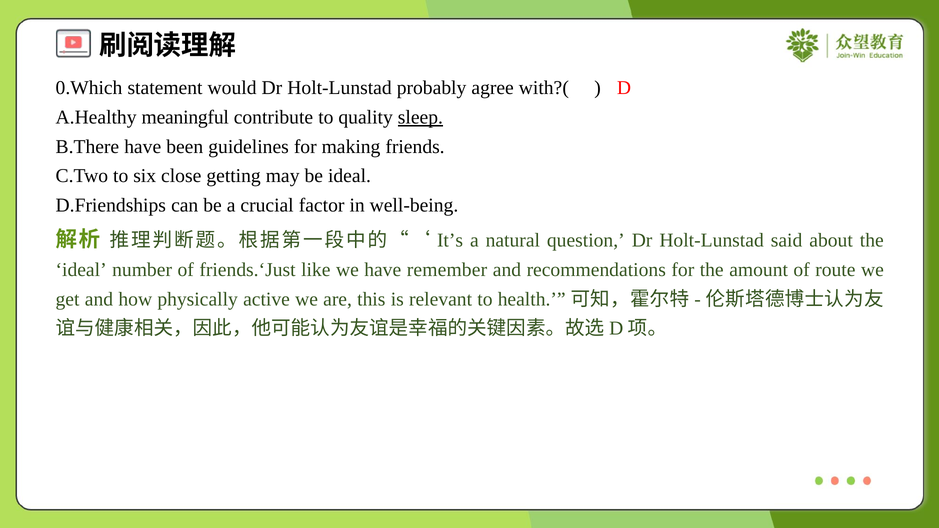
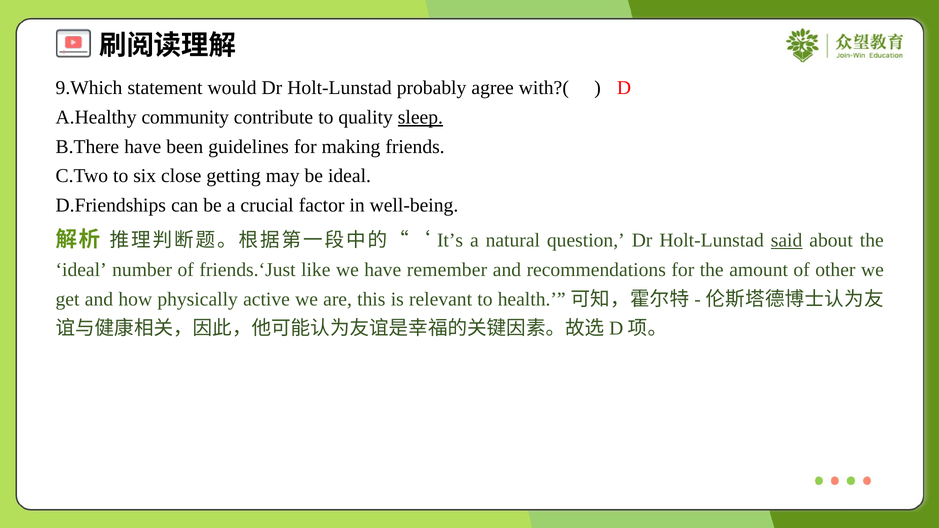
0.Which: 0.Which -> 9.Which
meaningful: meaningful -> community
said underline: none -> present
route: route -> other
